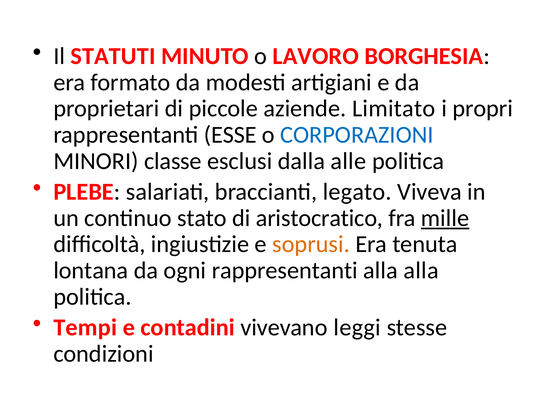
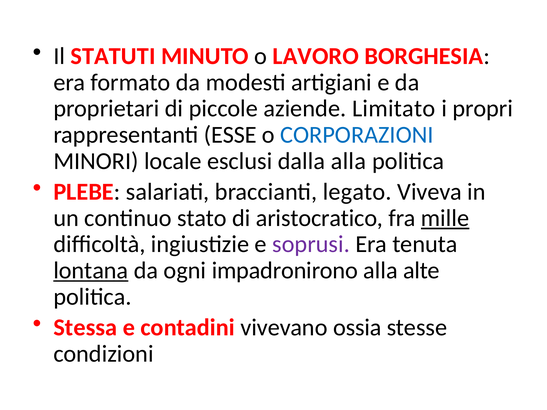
classe: classe -> locale
dalla alle: alle -> alla
soprusi colour: orange -> purple
lontana underline: none -> present
ogni rappresentanti: rappresentanti -> impadronirono
alla alla: alla -> alte
Tempi: Tempi -> Stessa
leggi: leggi -> ossia
